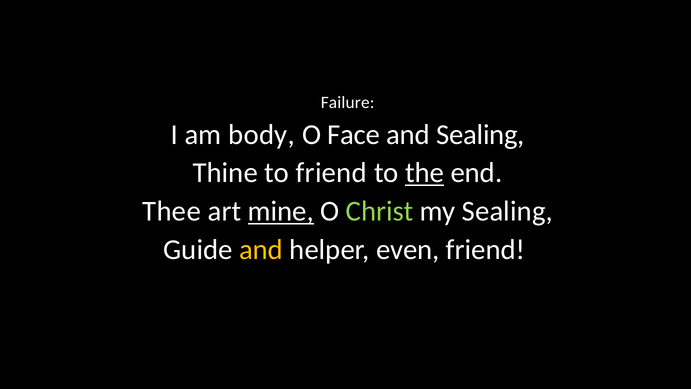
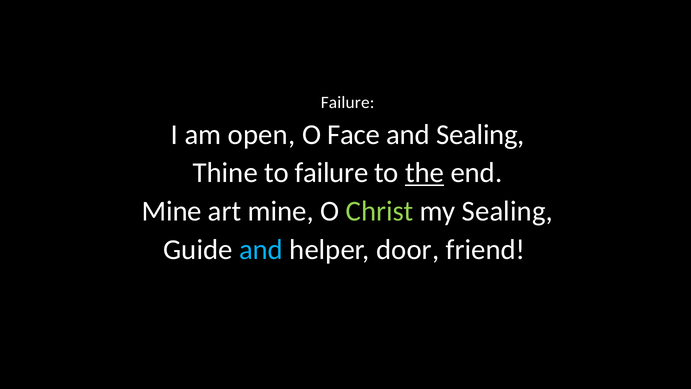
body: body -> open
to friend: friend -> failure
Thee at (172, 211): Thee -> Mine
mine at (281, 211) underline: present -> none
and at (261, 249) colour: yellow -> light blue
even: even -> door
